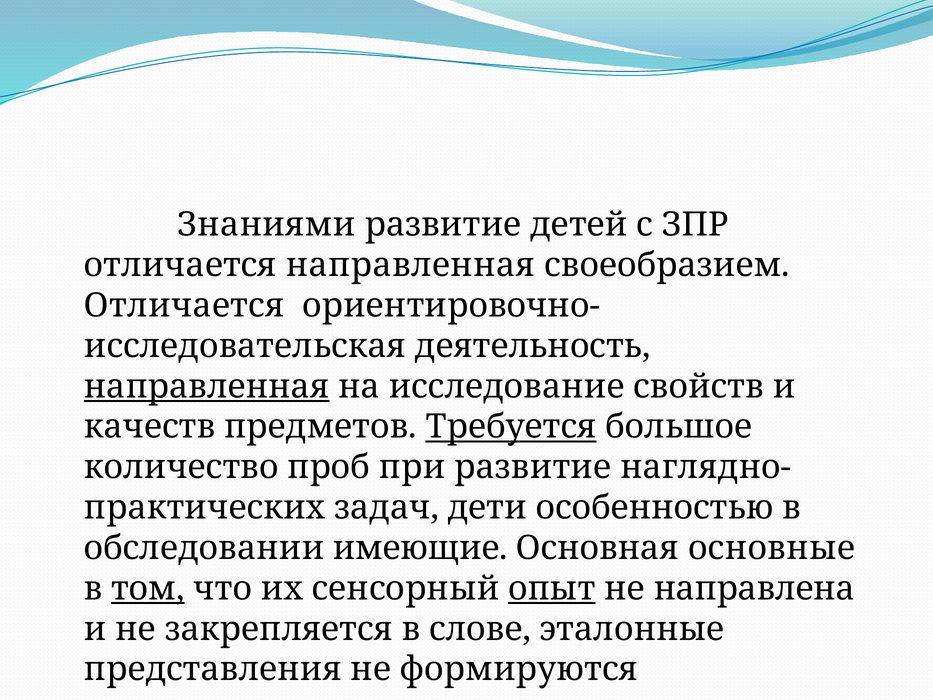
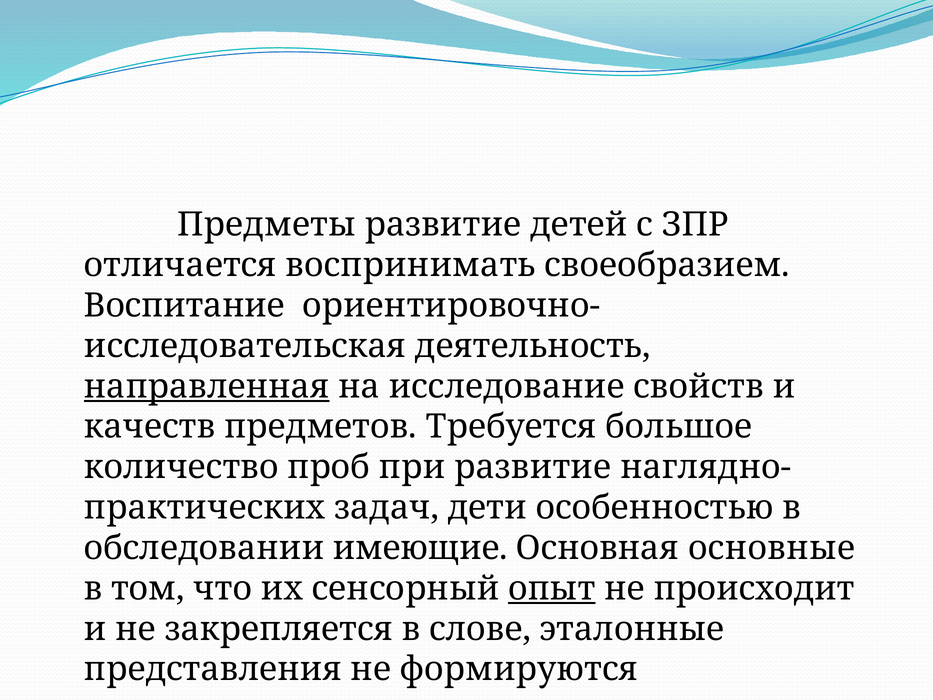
Знаниями: Знаниями -> Предметы
отличается направленная: направленная -> воспринимать
Отличается at (184, 305): Отличается -> Воспитание
Требуется underline: present -> none
том underline: present -> none
направлена: направлена -> происходит
